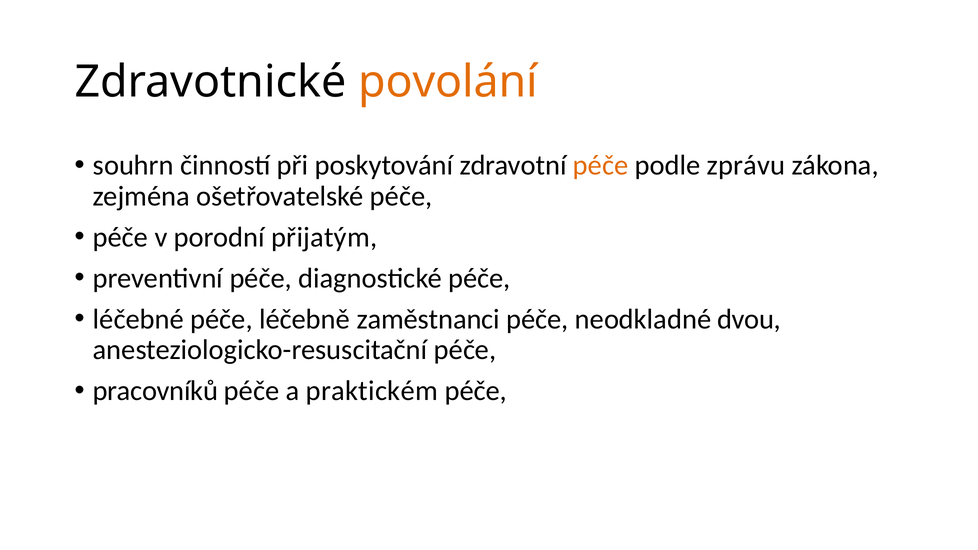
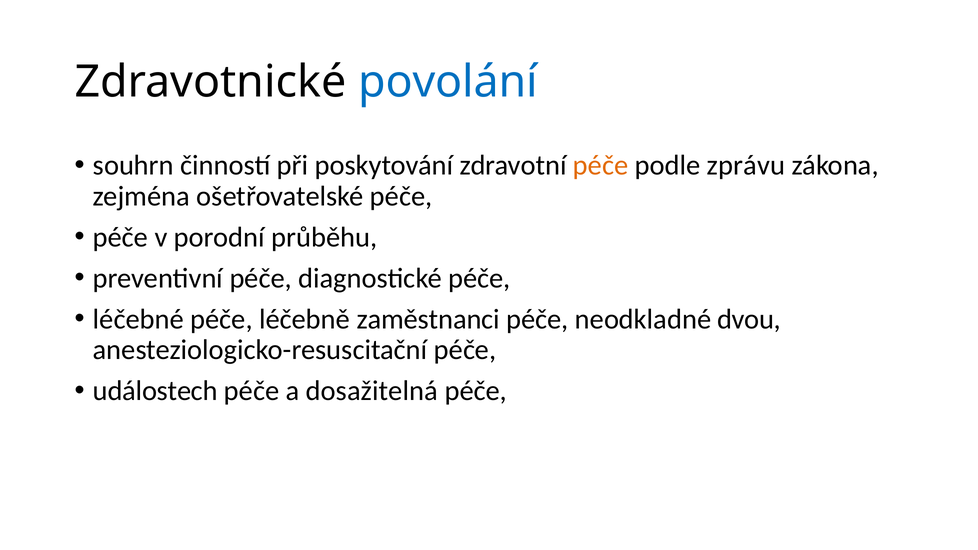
povolání colour: orange -> blue
přijatým: přijatým -> průběhu
pracovníků: pracovníků -> událostech
praktickém: praktickém -> dosažitelná
